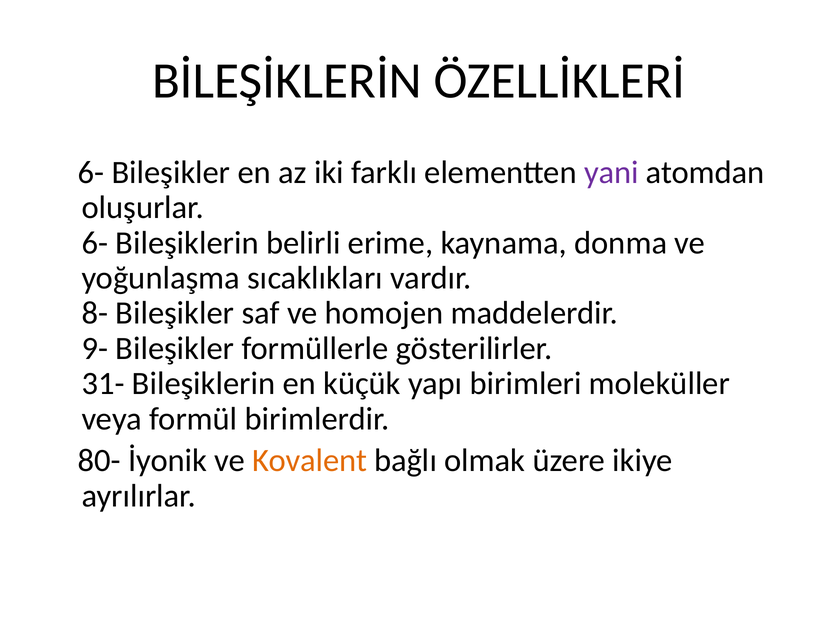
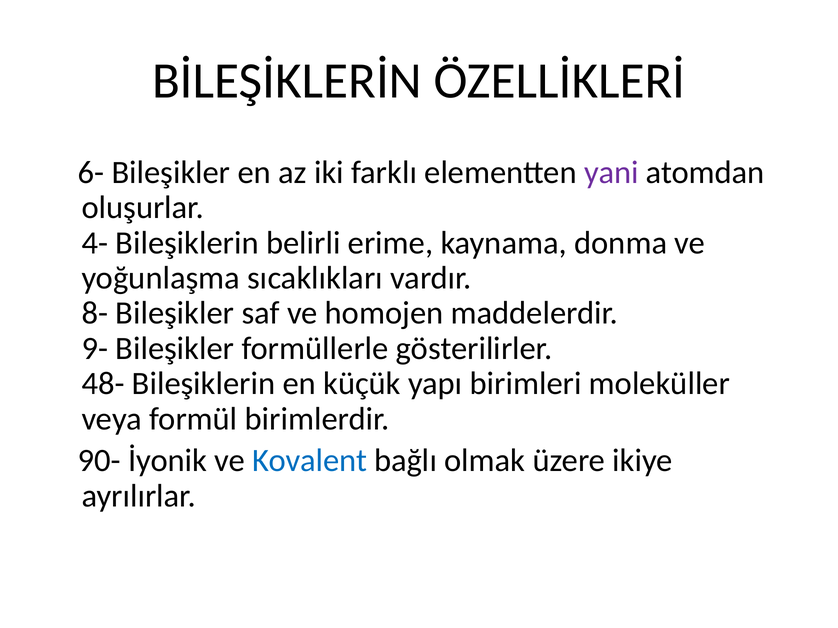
6- at (95, 243): 6- -> 4-
31-: 31- -> 48-
80-: 80- -> 90-
Kovalent colour: orange -> blue
